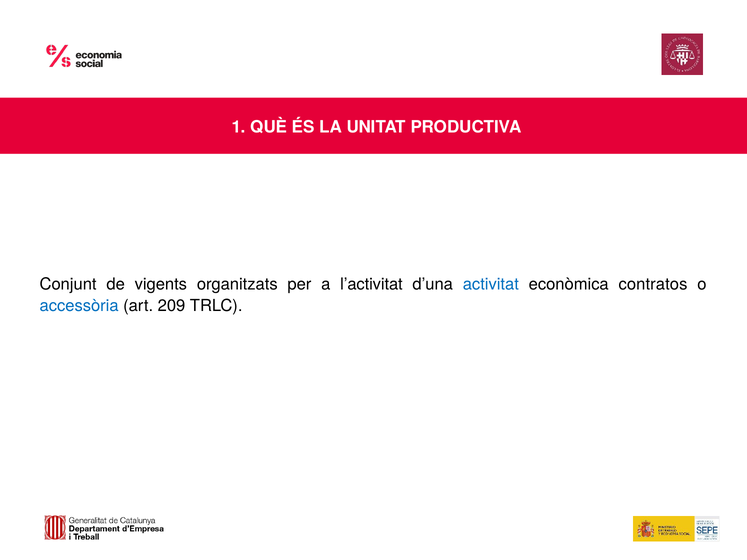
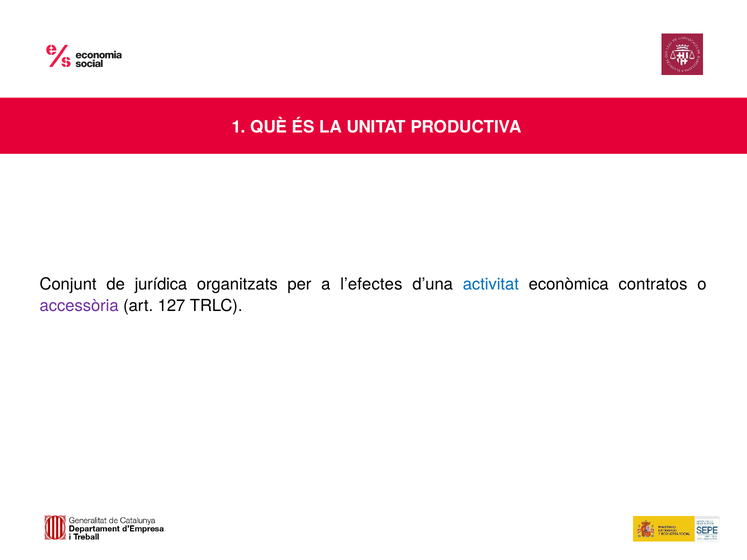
vigents: vigents -> jurídica
l’activitat: l’activitat -> l’efectes
accessòria colour: blue -> purple
209: 209 -> 127
